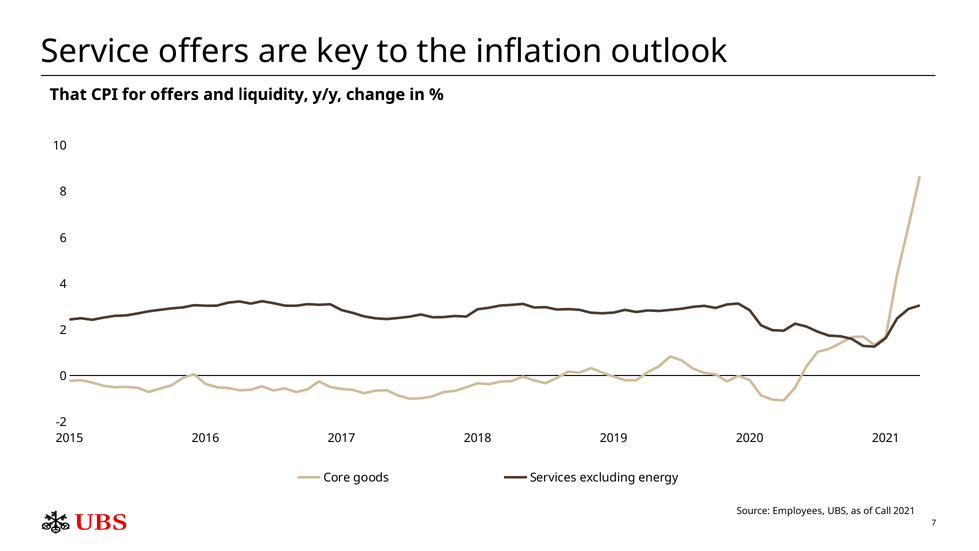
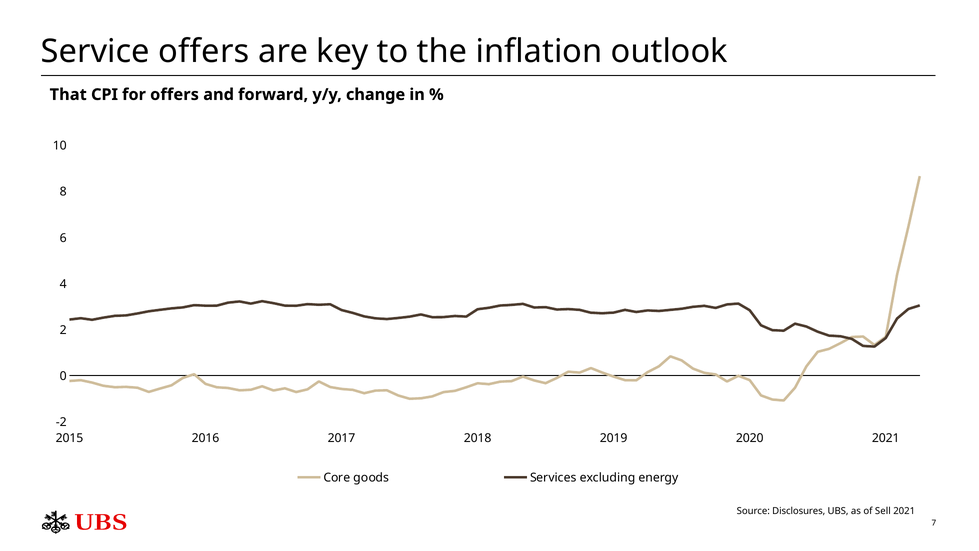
liquidity: liquidity -> forward
Employees: Employees -> Disclosures
Call: Call -> Sell
